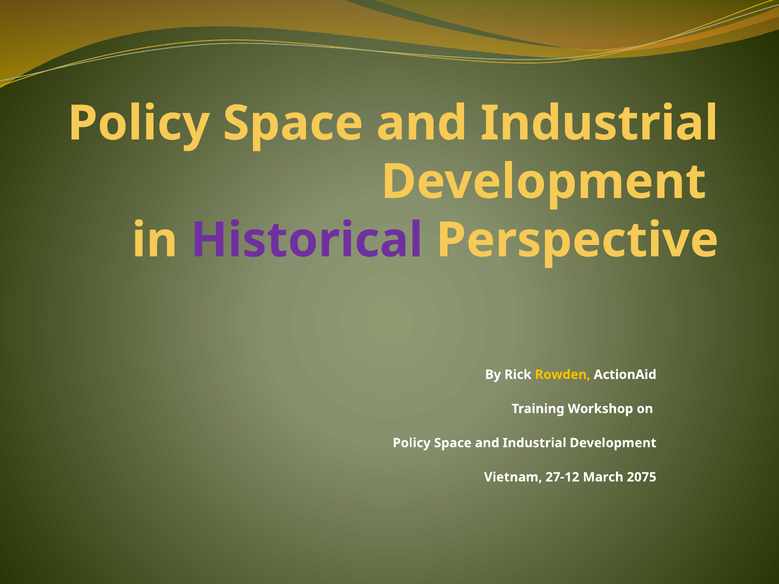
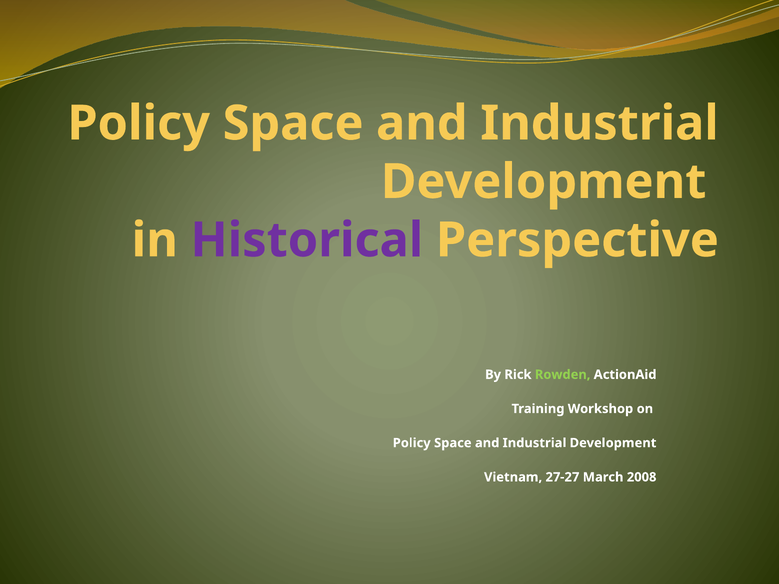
Rowden colour: yellow -> light green
27-12: 27-12 -> 27-27
2075: 2075 -> 2008
